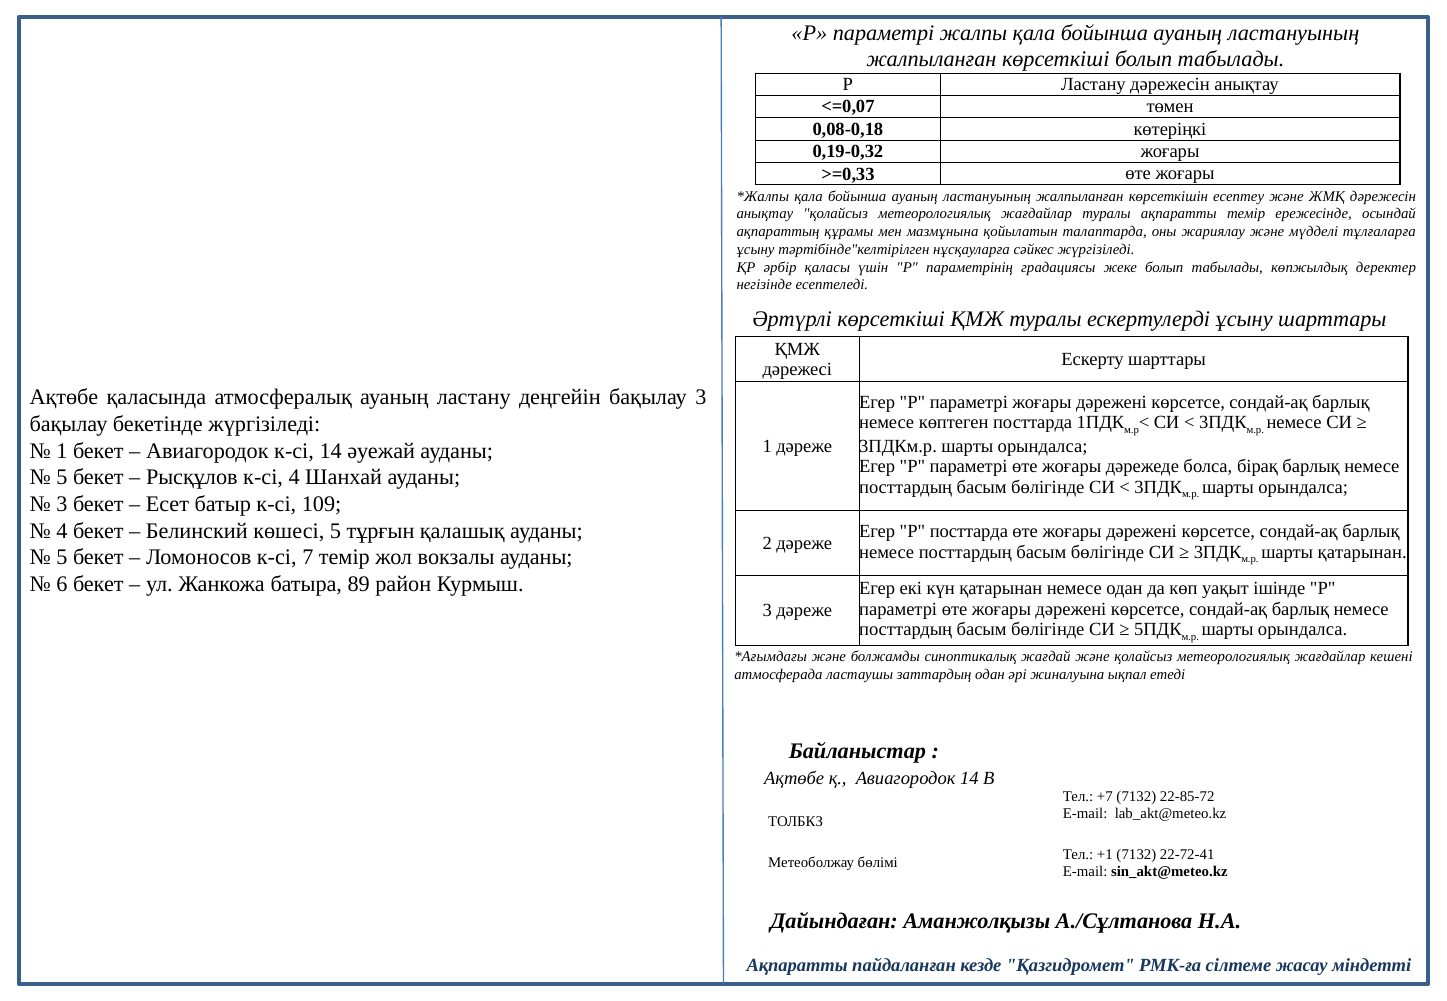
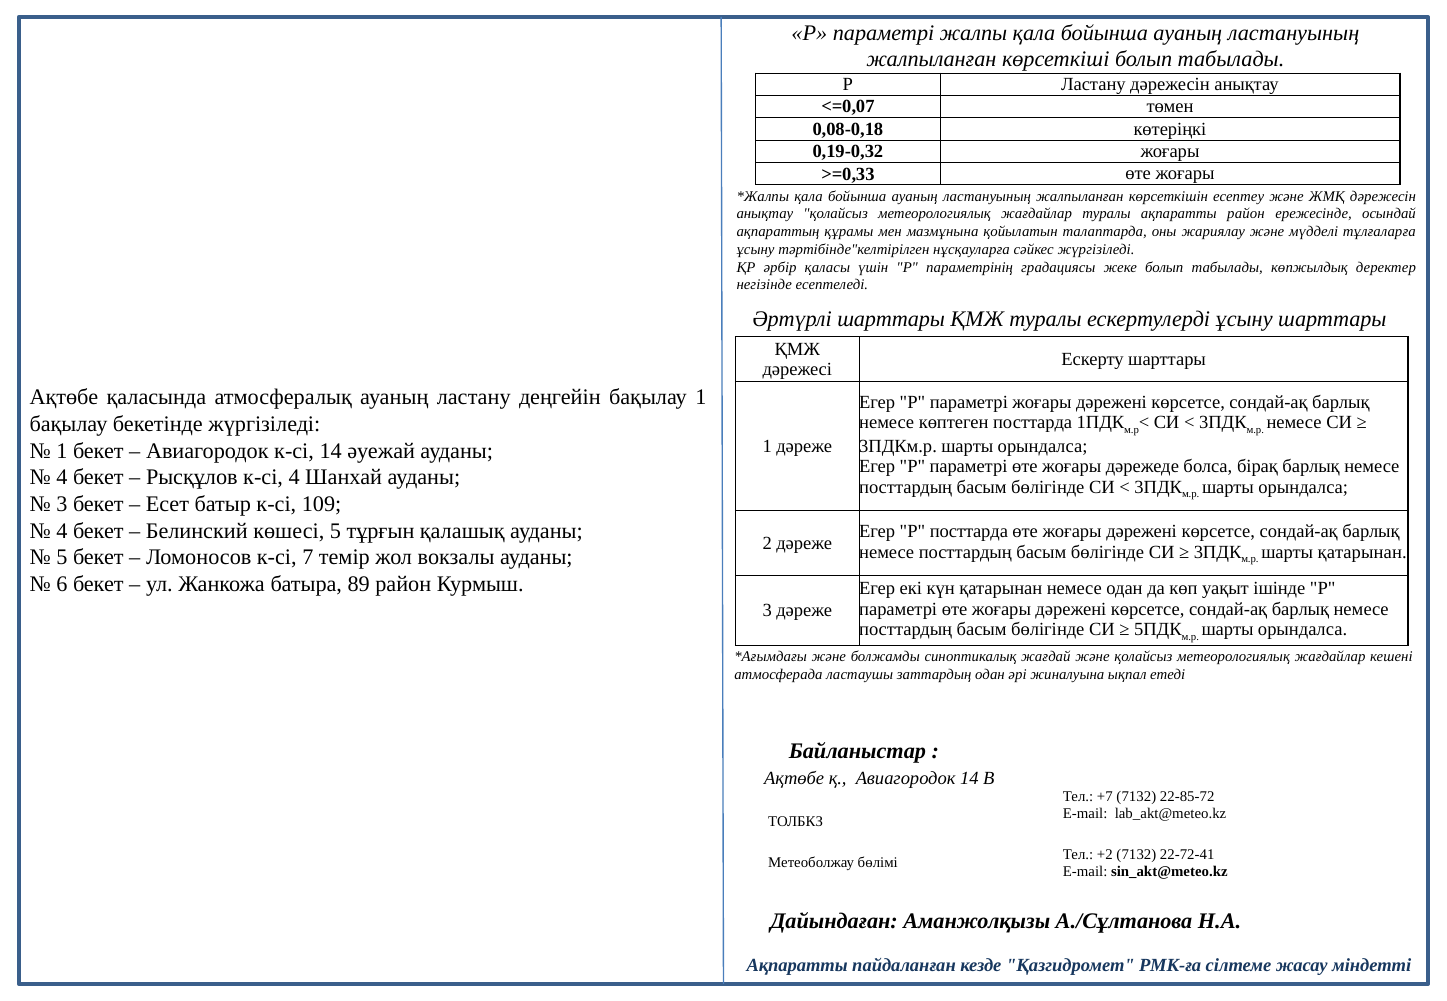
ақпаратты темір: темір -> район
Әртүрлі көрсеткіші: көрсеткіші -> шарттары
бақылау 3: 3 -> 1
5 at (62, 478): 5 -> 4
+1: +1 -> +2
